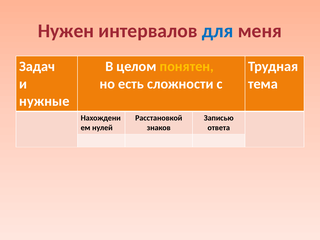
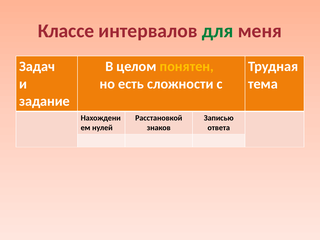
Нужен: Нужен -> Классе
для colour: blue -> green
нужные: нужные -> задание
